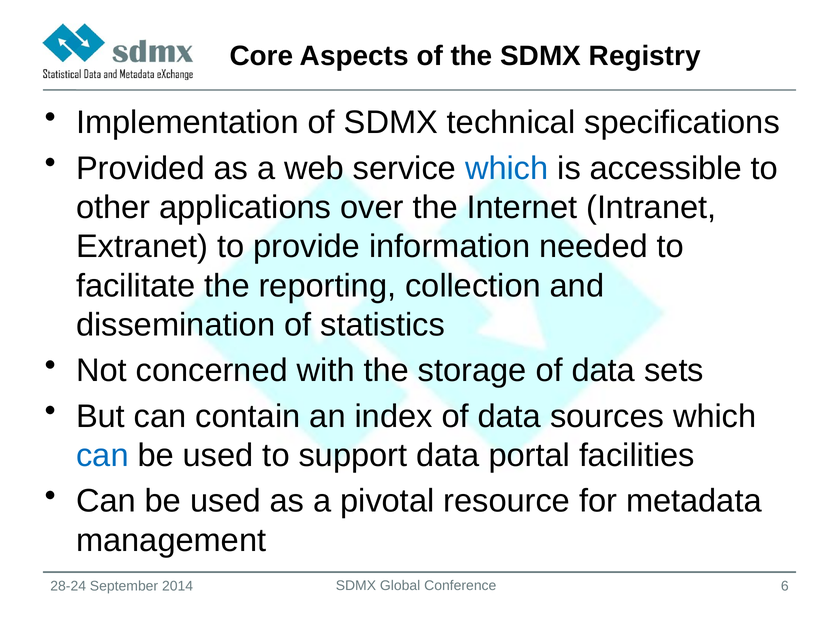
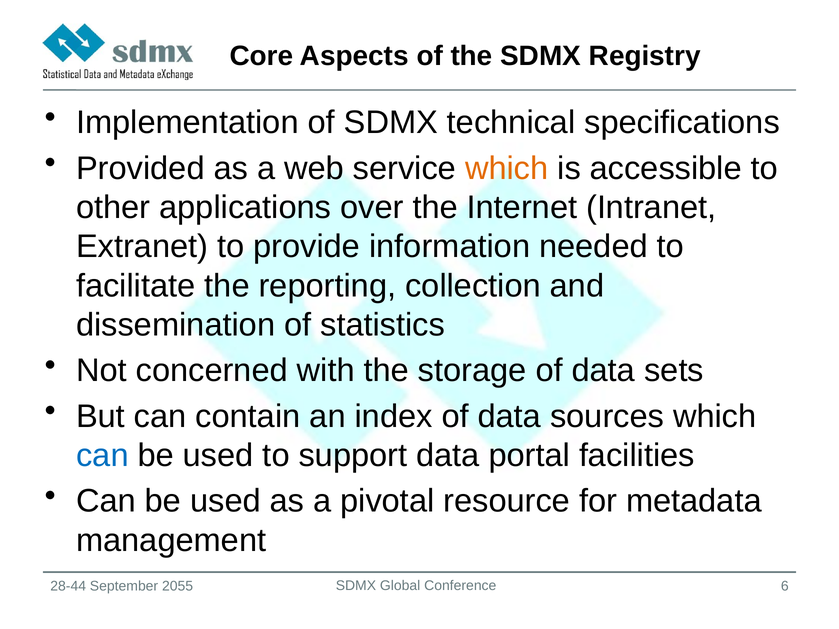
which at (507, 168) colour: blue -> orange
28-24: 28-24 -> 28-44
2014: 2014 -> 2055
